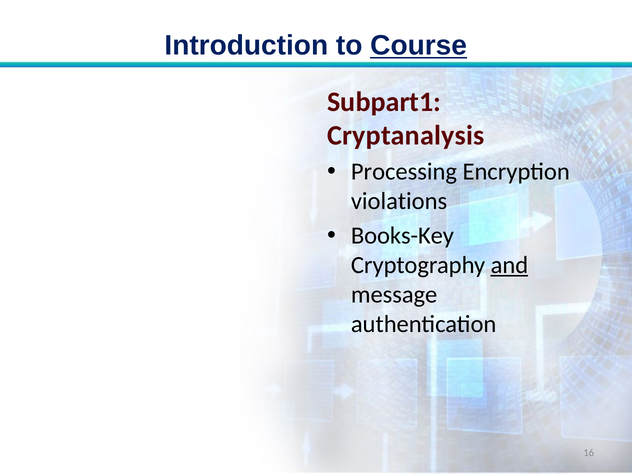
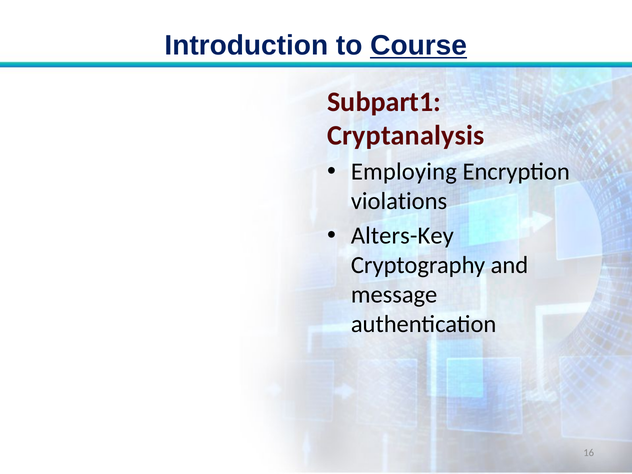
Processing: Processing -> Employing
Books-Key: Books-Key -> Alters-Key
and underline: present -> none
